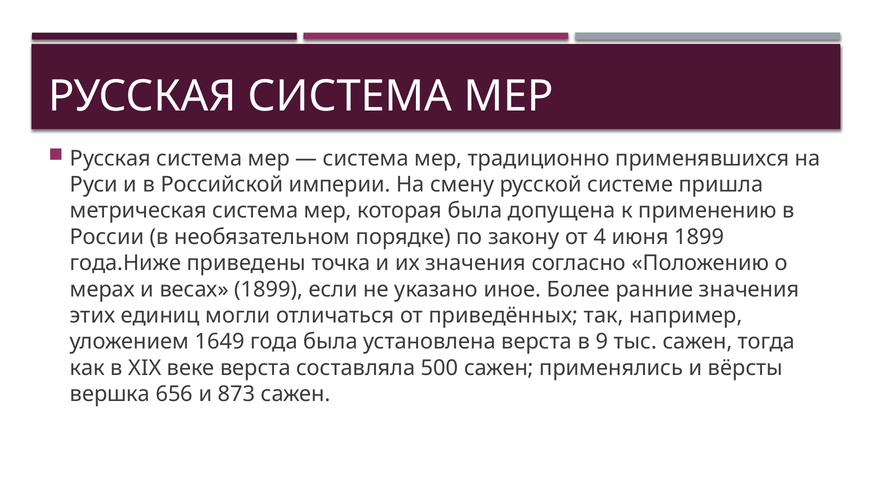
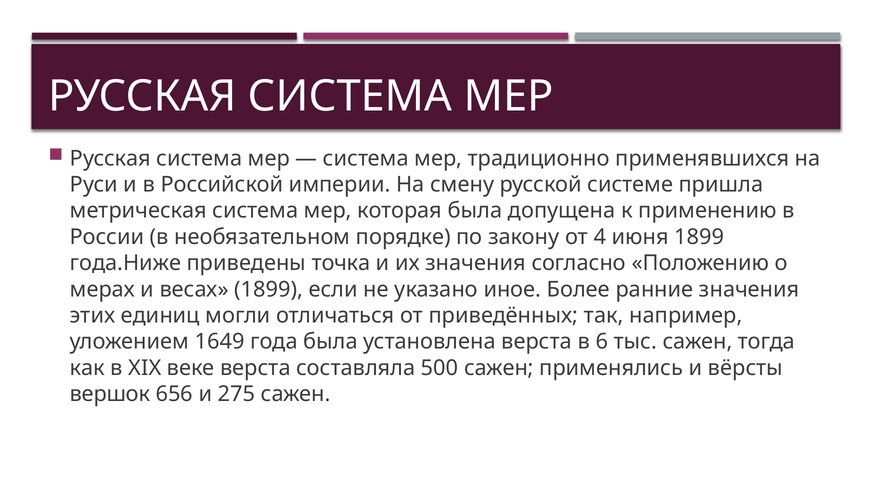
9: 9 -> 6
вершка: вершка -> вершок
873: 873 -> 275
